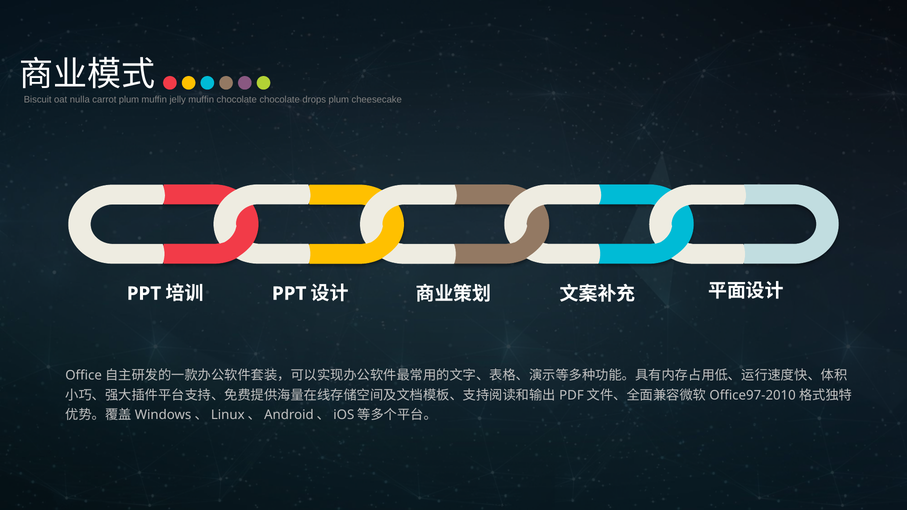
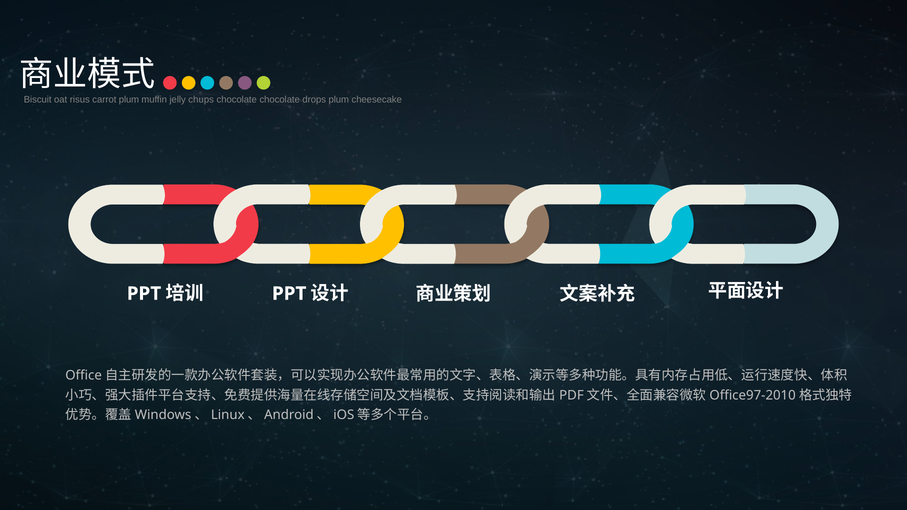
nulla: nulla -> risus
jelly muffin: muffin -> chups
